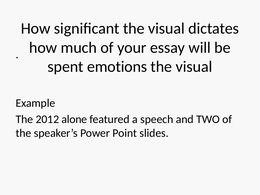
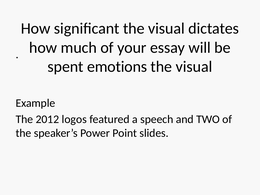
alone: alone -> logos
